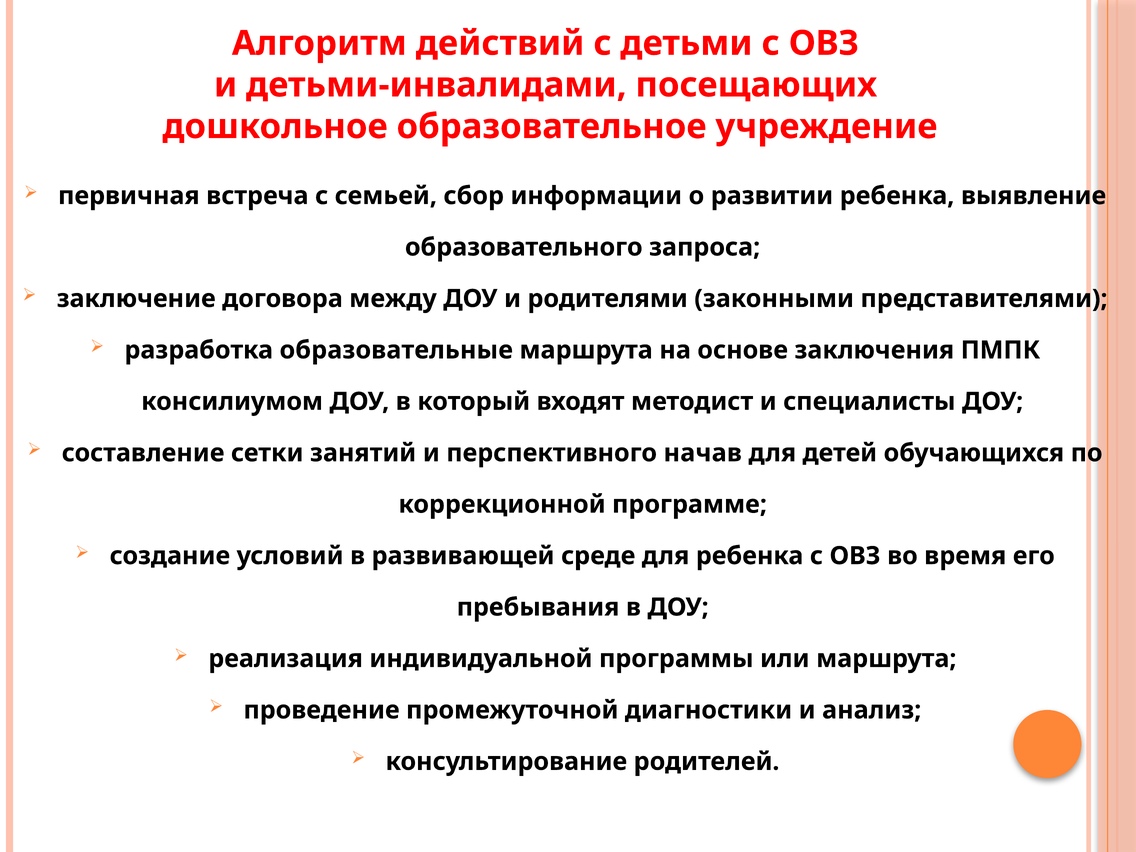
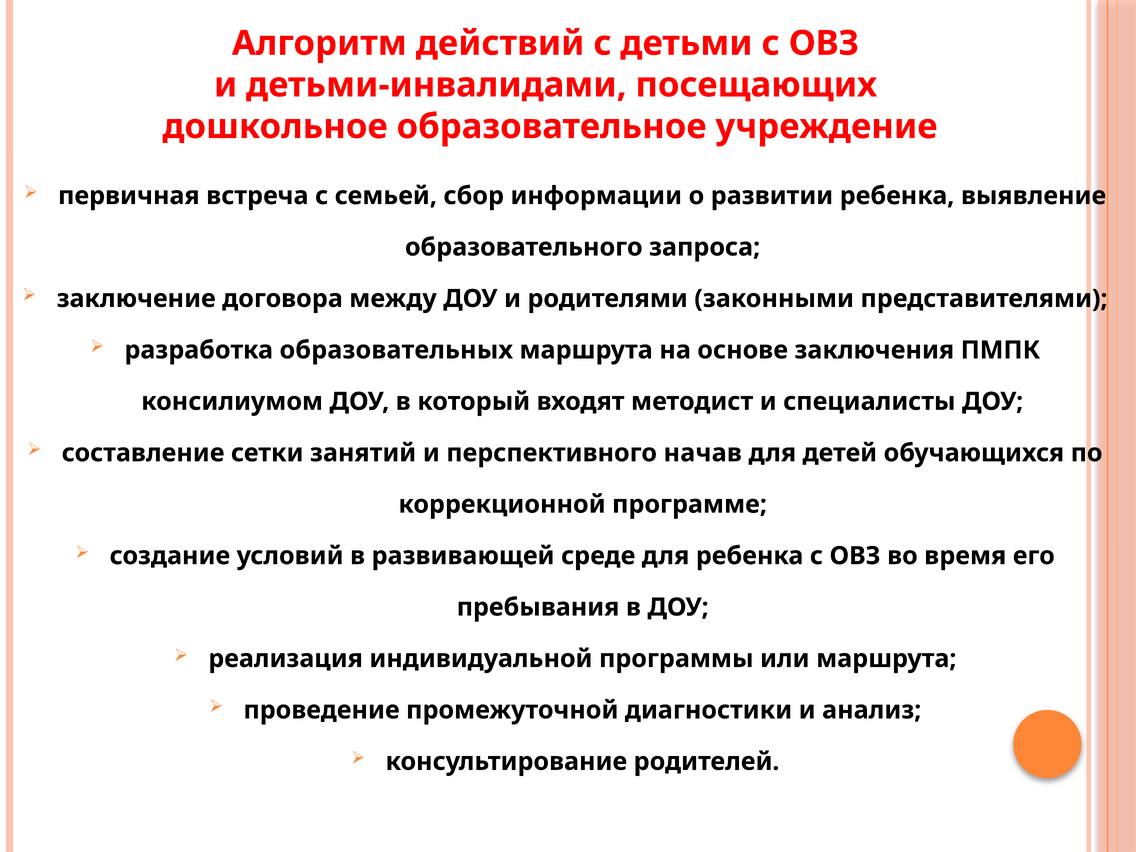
образовательные: образовательные -> образовательных
